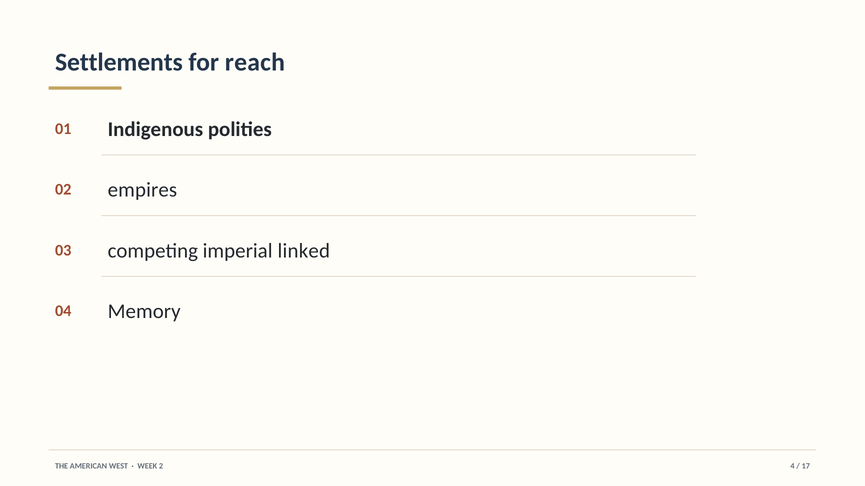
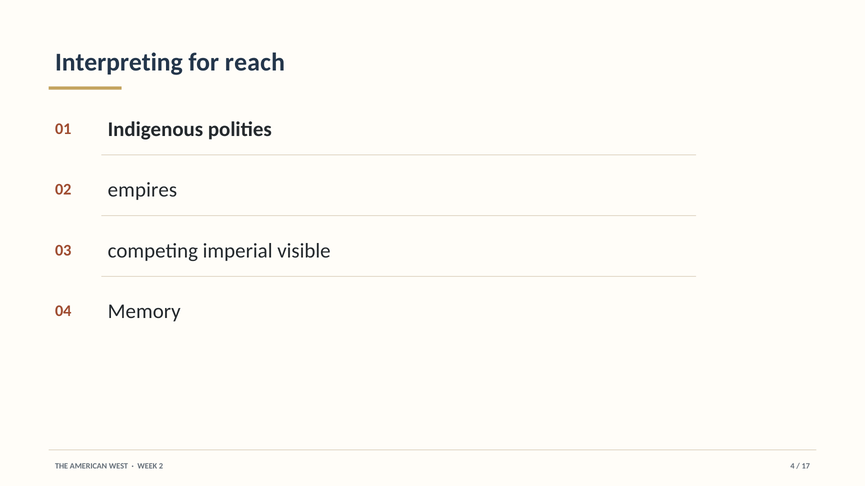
Settlements: Settlements -> Interpreting
linked: linked -> visible
